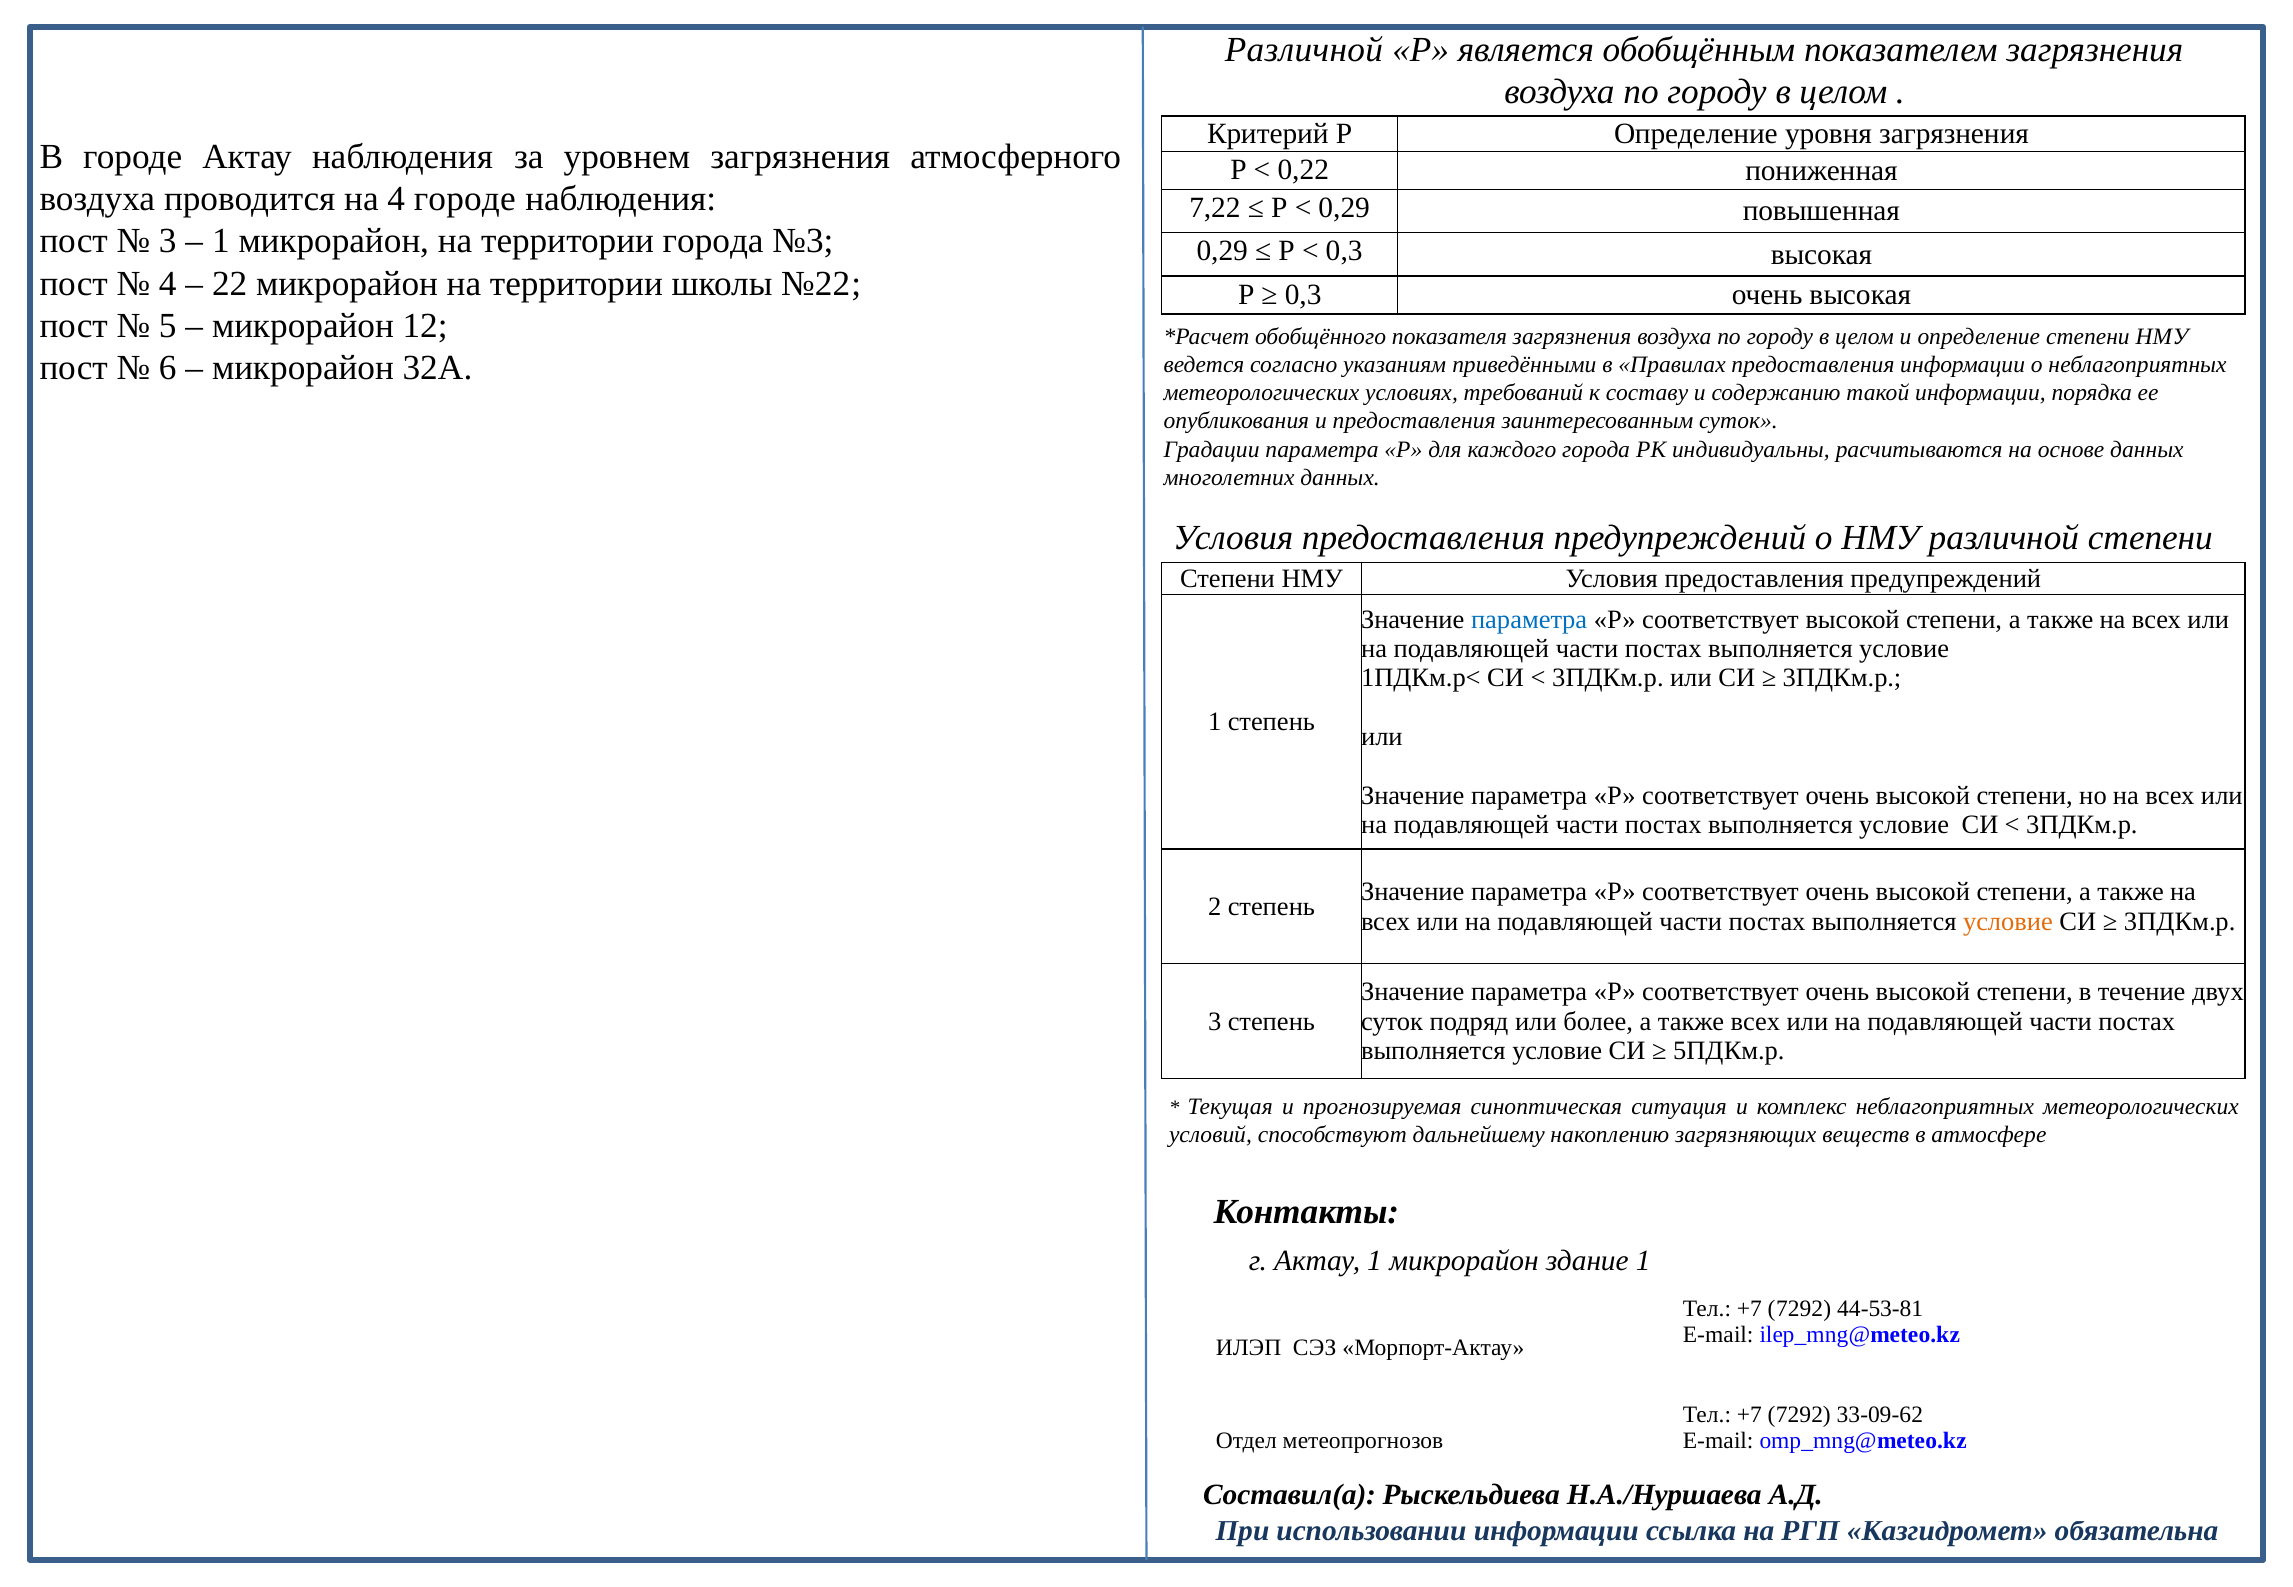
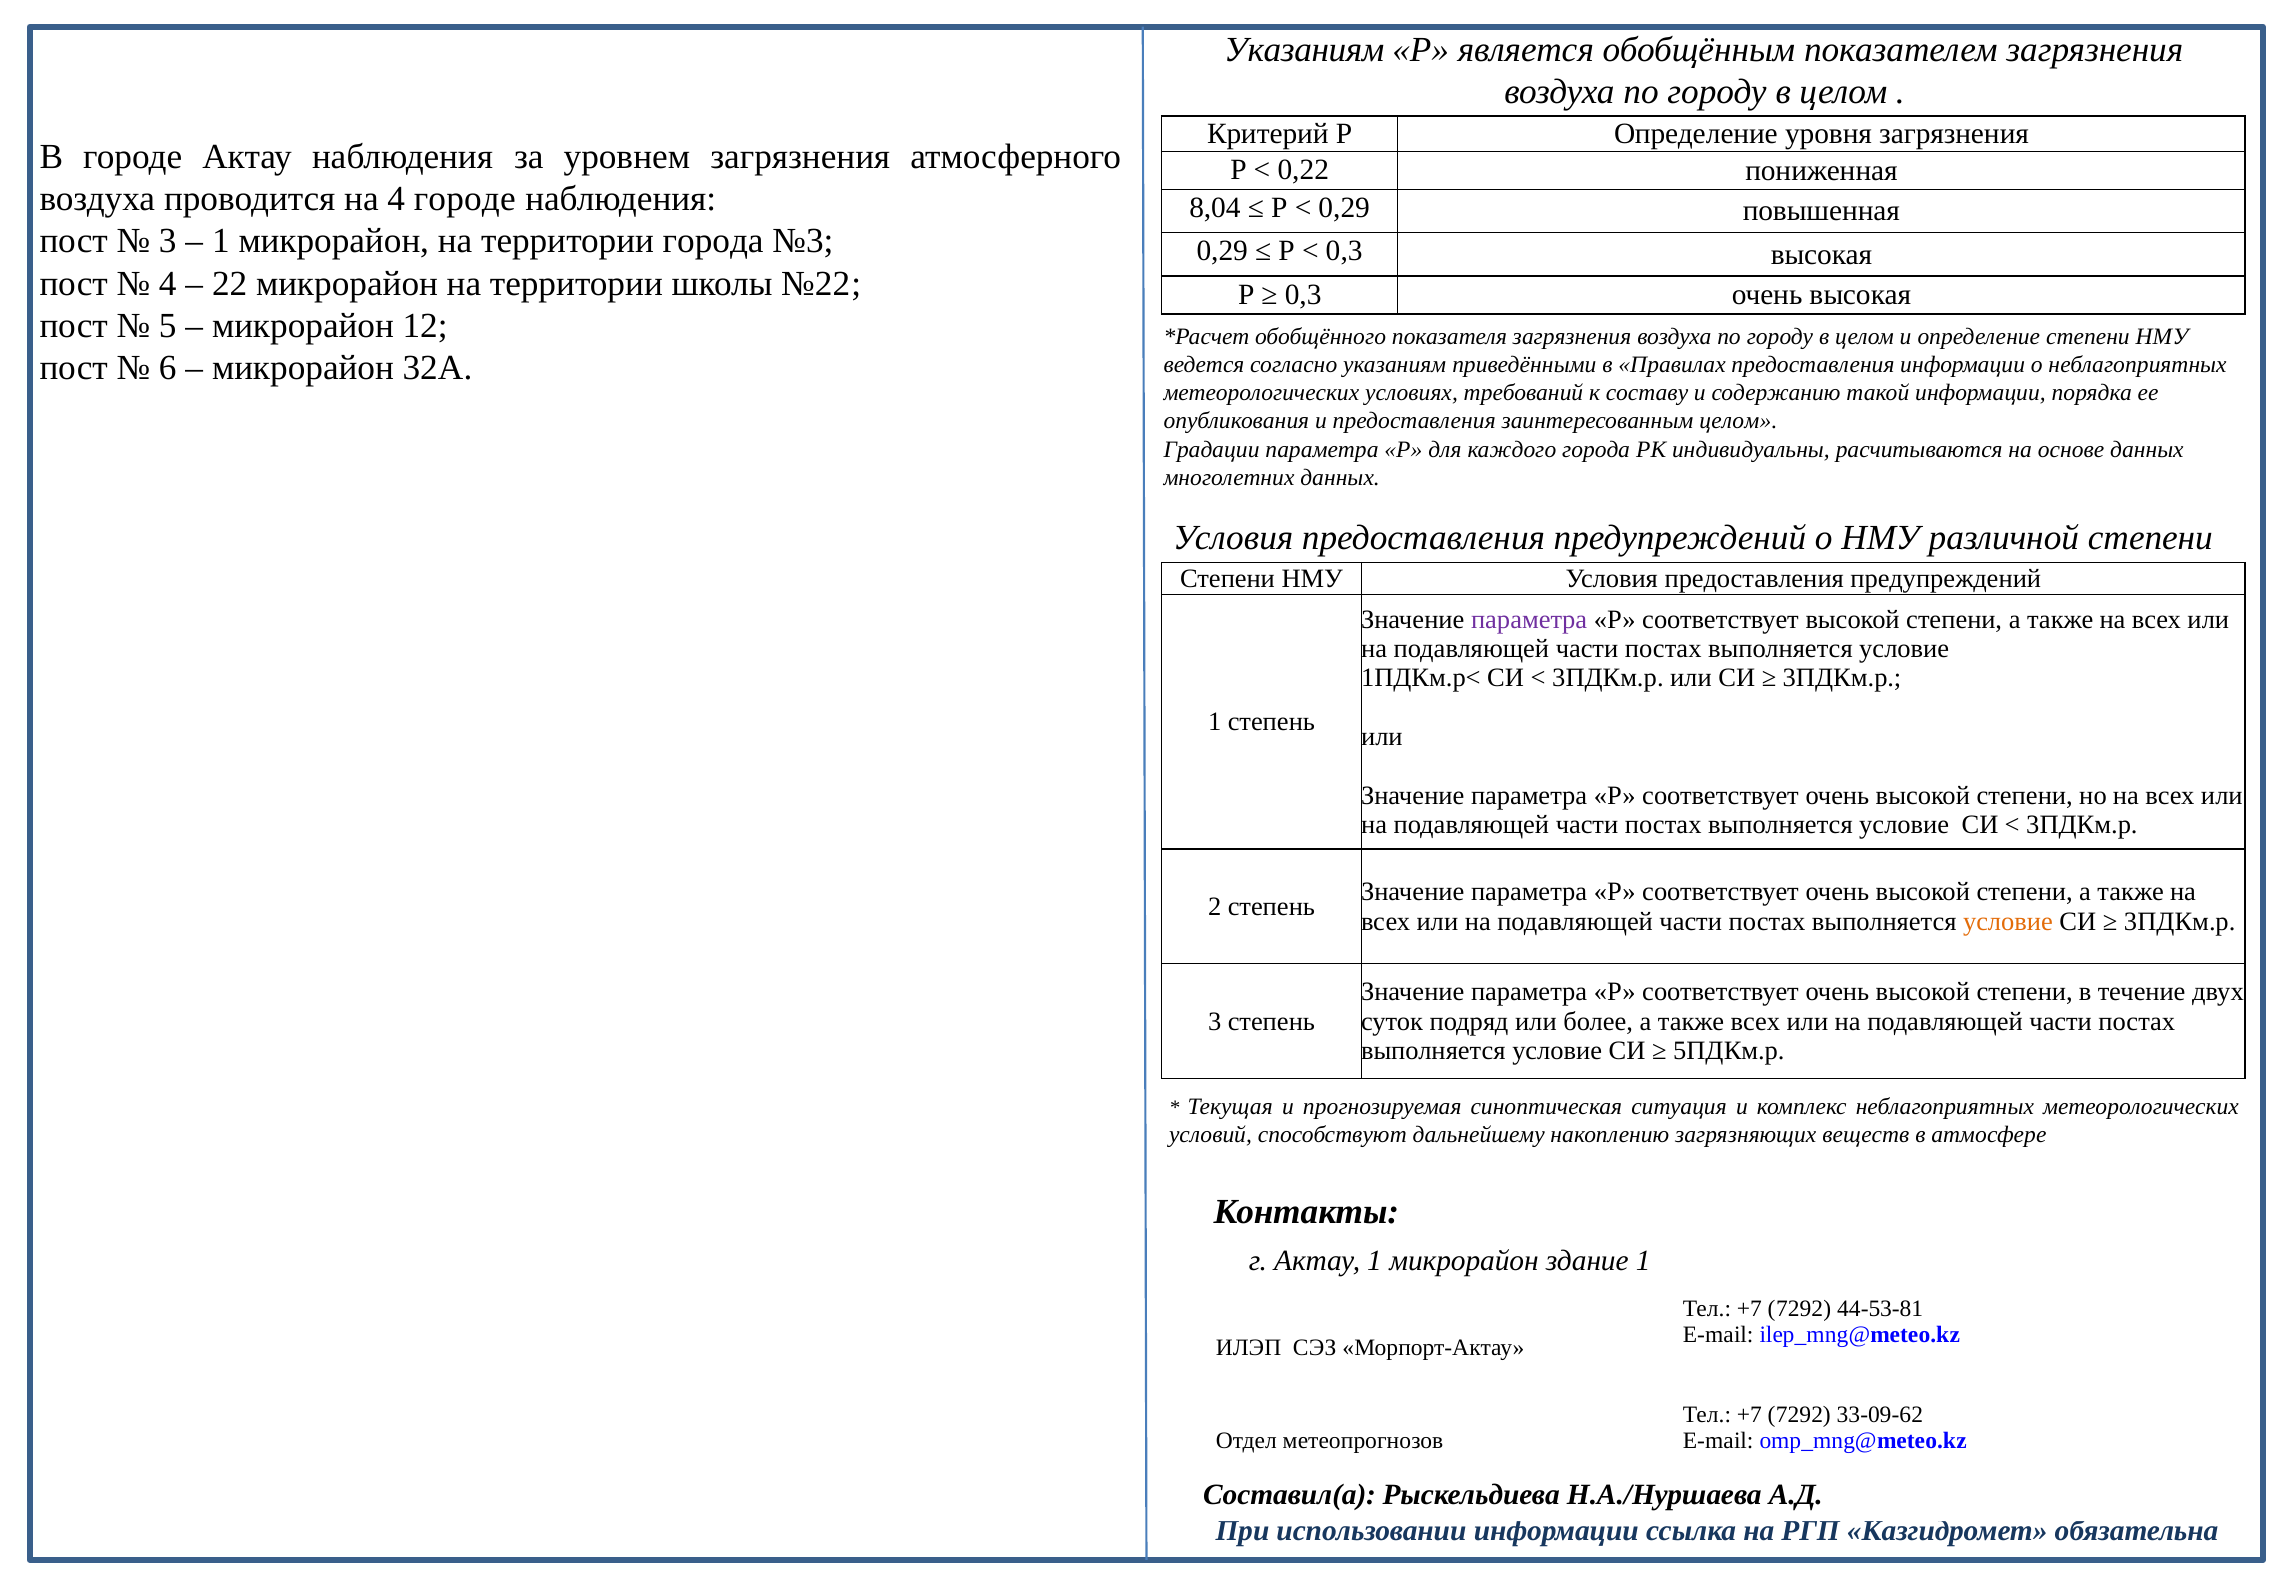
Различной at (1304, 50): Различной -> Указаниям
7,22: 7,22 -> 8,04
заинтересованным суток: суток -> целом
параметра at (1529, 620) colour: blue -> purple
